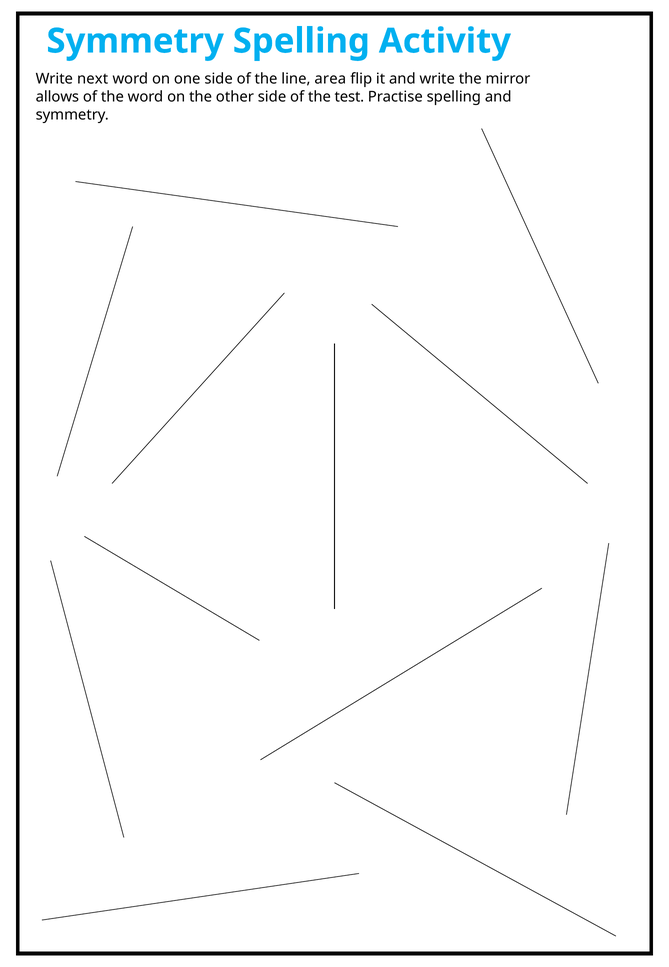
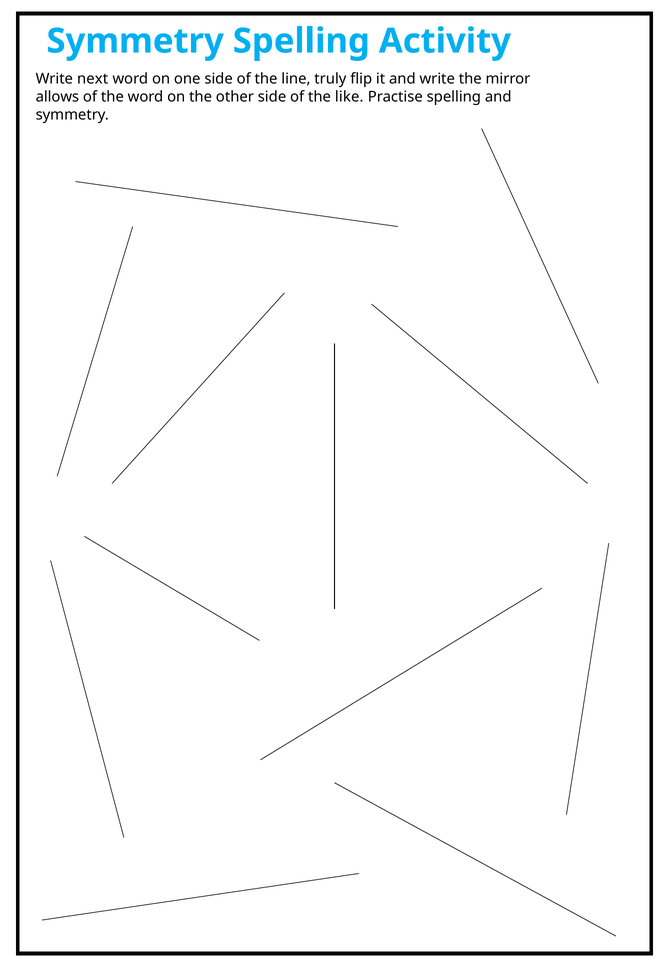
area: area -> truly
test: test -> like
